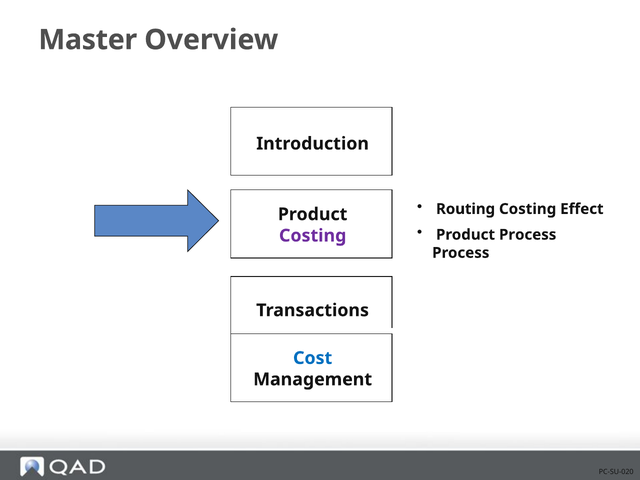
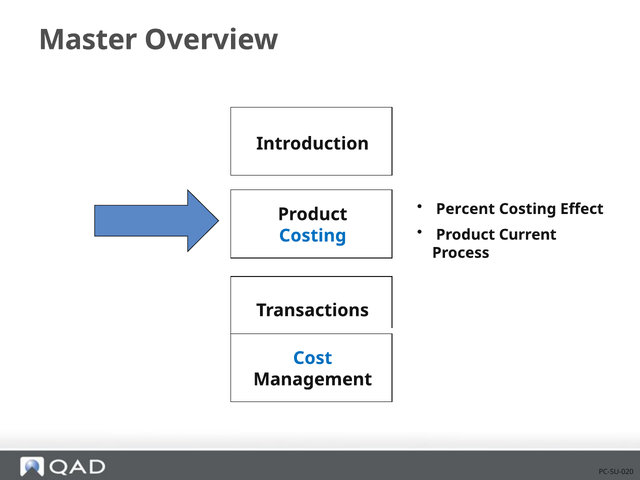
Routing: Routing -> Percent
Product Process: Process -> Current
Costing at (313, 236) colour: purple -> blue
